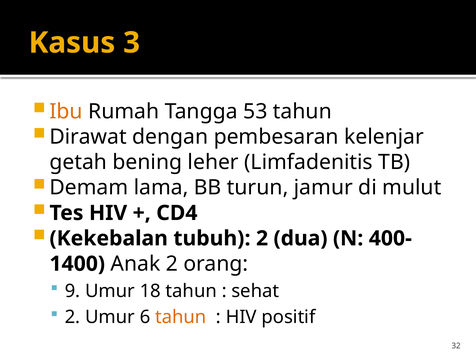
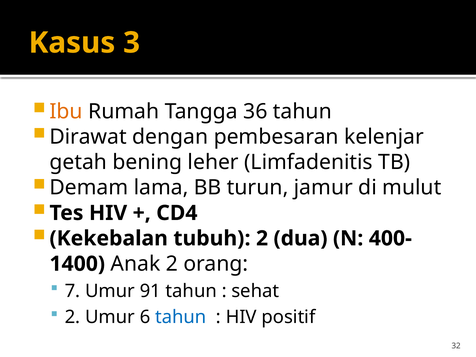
53: 53 -> 36
9: 9 -> 7
18: 18 -> 91
tahun at (181, 317) colour: orange -> blue
